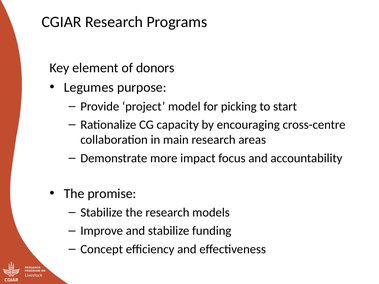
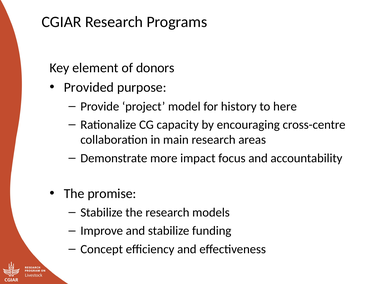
Legumes: Legumes -> Provided
picking: picking -> history
start: start -> here
